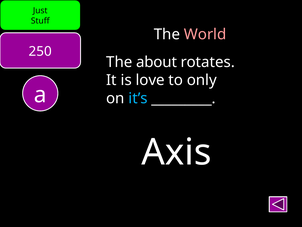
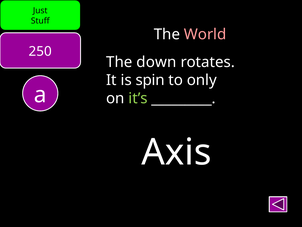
about: about -> down
love: love -> spin
it’s colour: light blue -> light green
